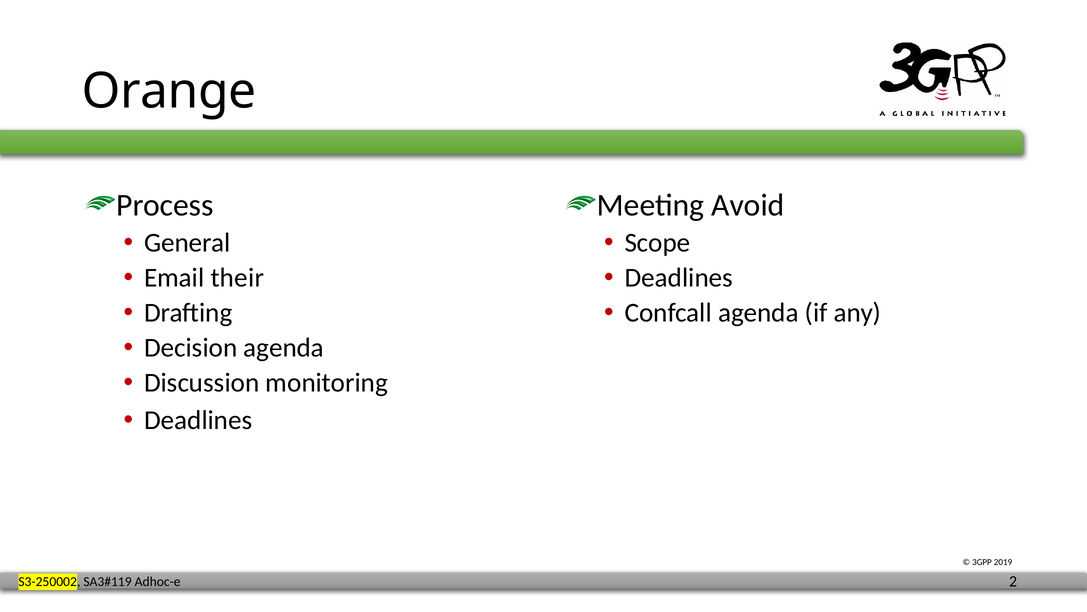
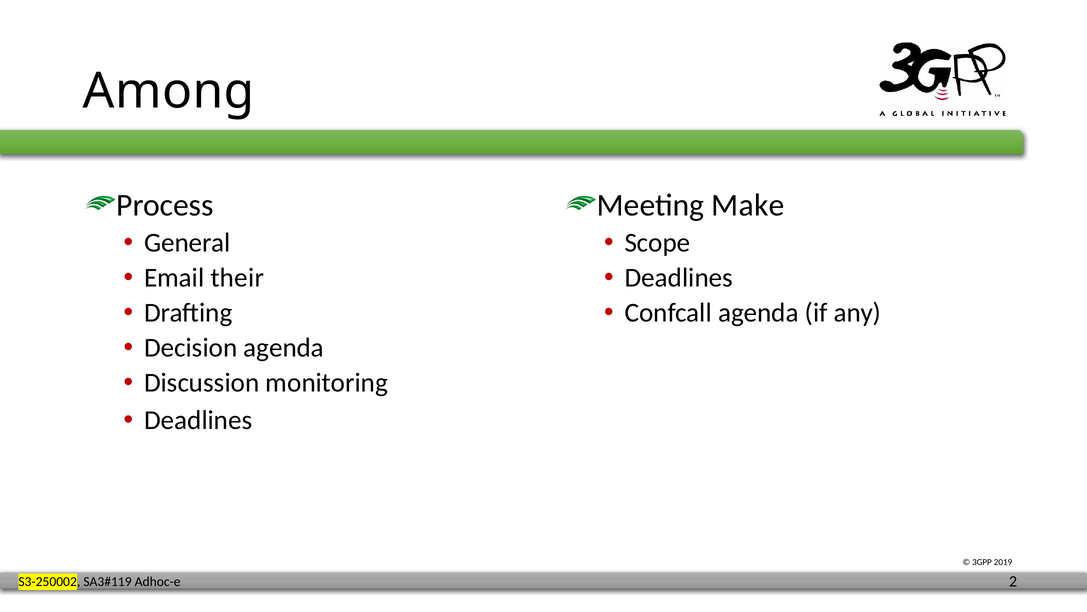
Orange: Orange -> Among
Avoid: Avoid -> Make
